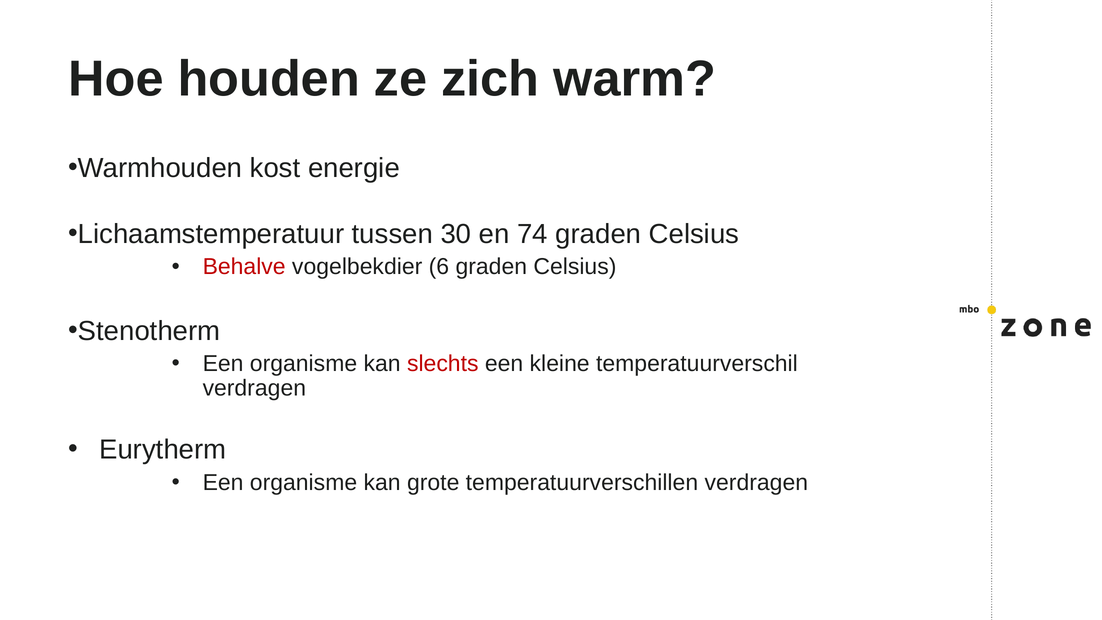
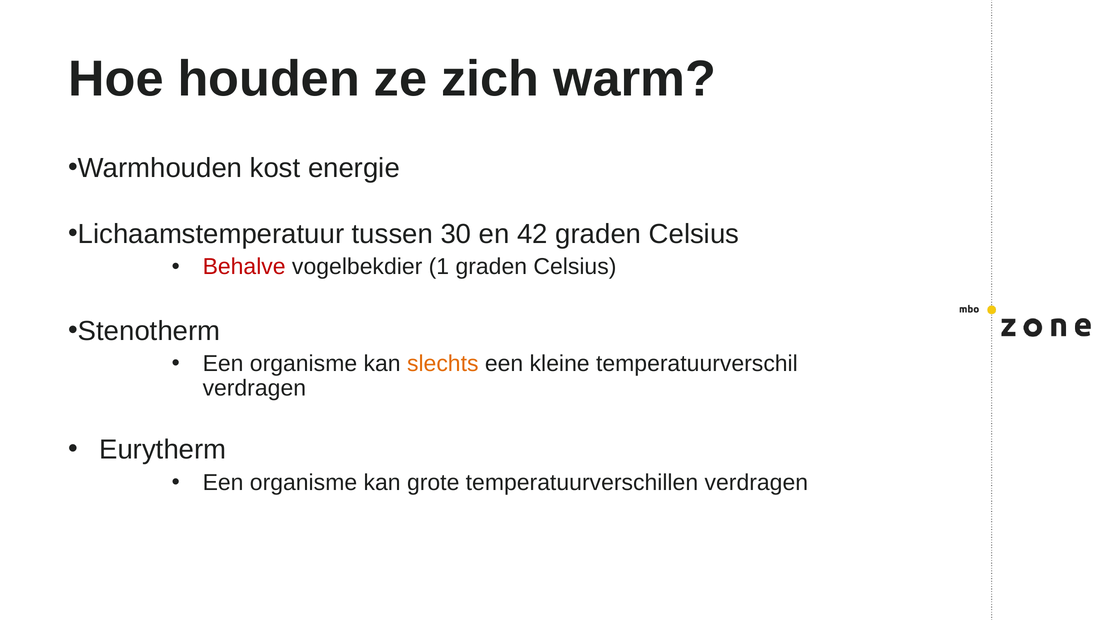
74: 74 -> 42
6: 6 -> 1
slechts colour: red -> orange
